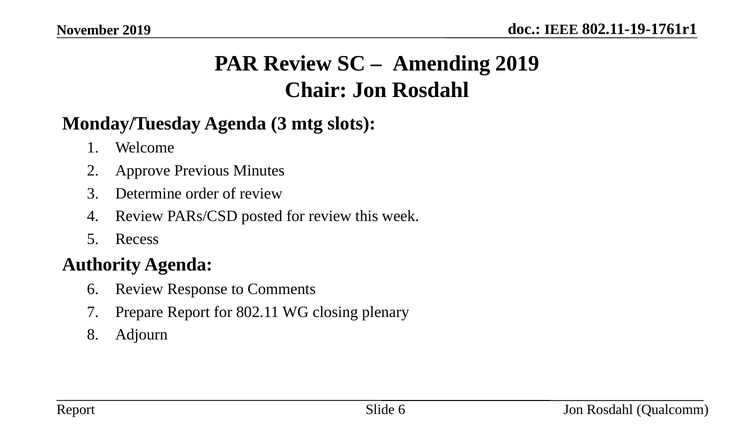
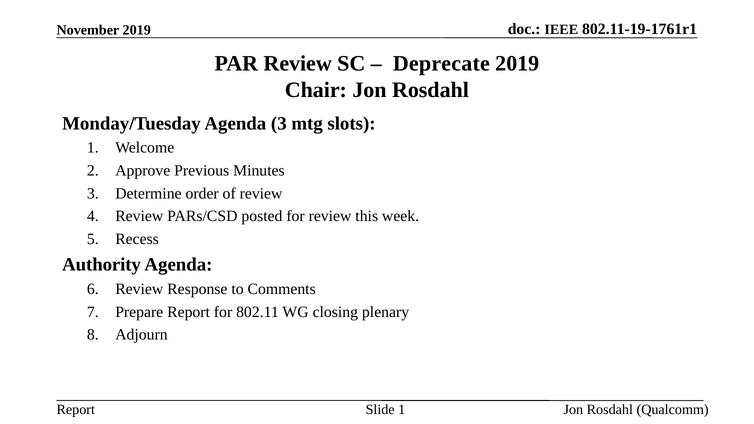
Amending: Amending -> Deprecate
Slide 6: 6 -> 1
